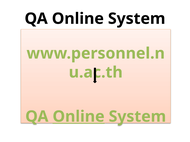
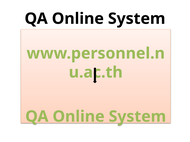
Online at (79, 117) underline: present -> none
